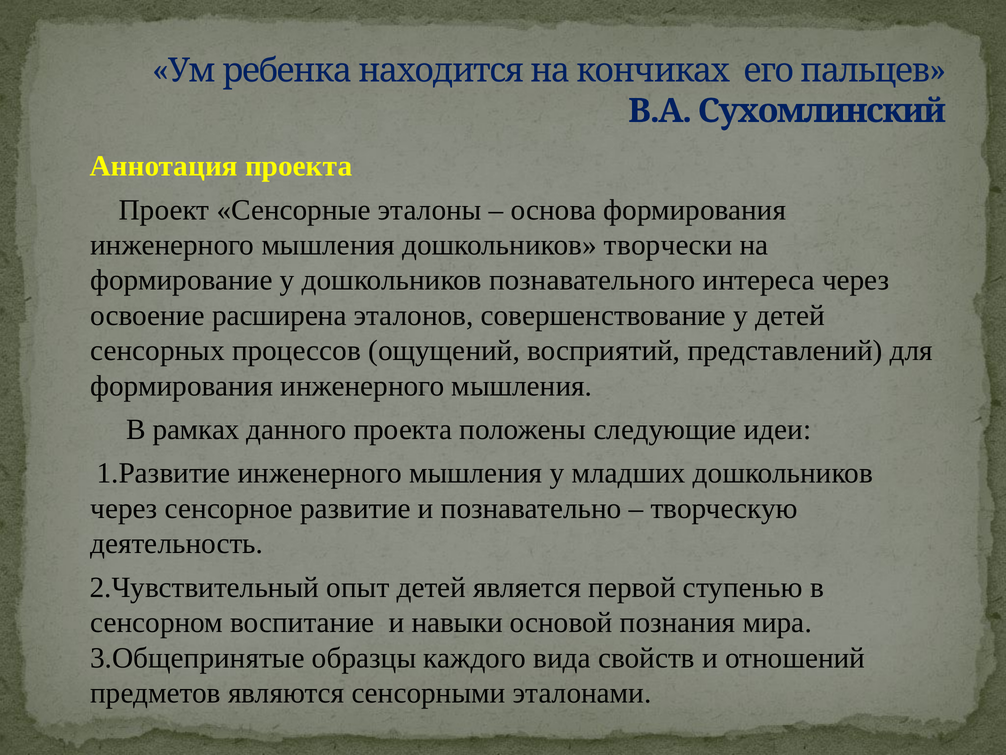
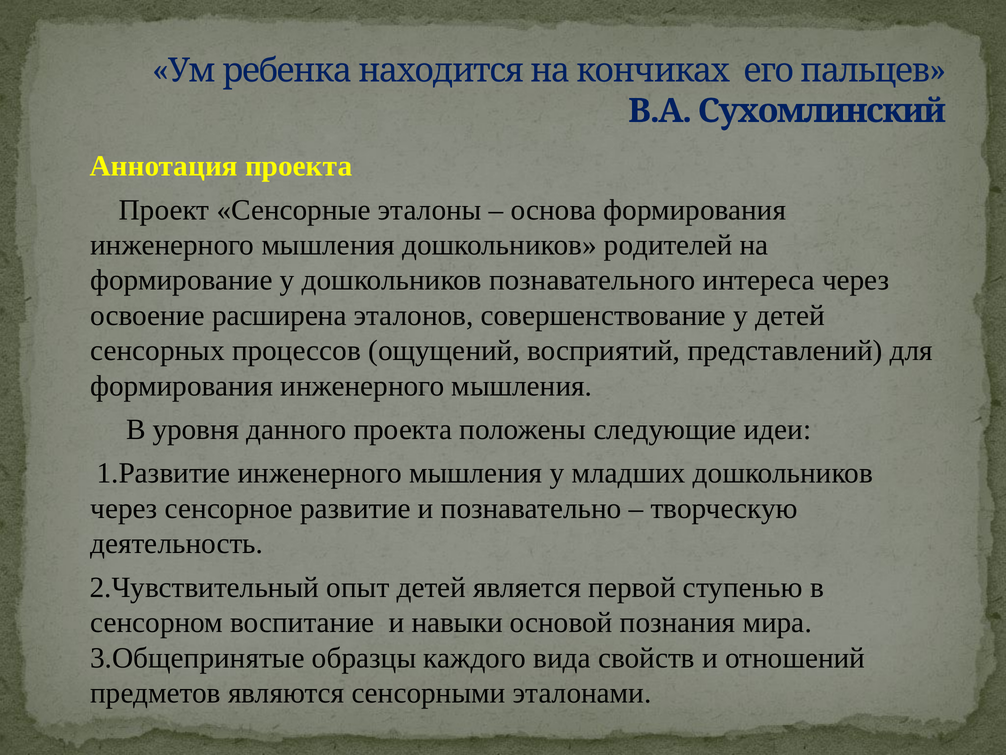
творчески: творчески -> родителей
рамках: рамках -> уровня
